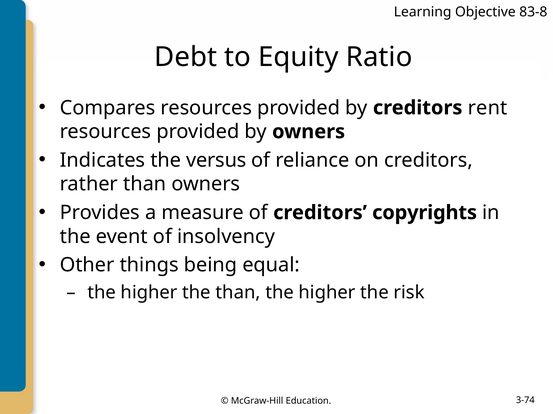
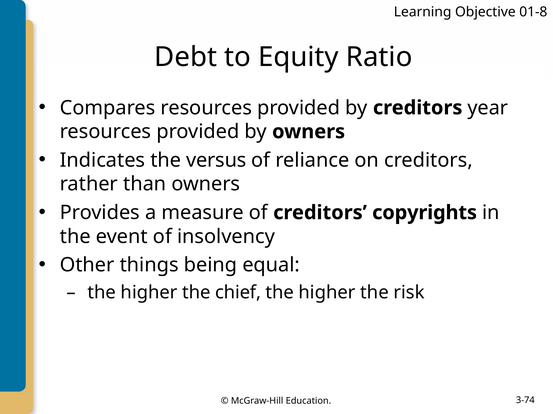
83-8: 83-8 -> 01-8
rent: rent -> year
the than: than -> chief
